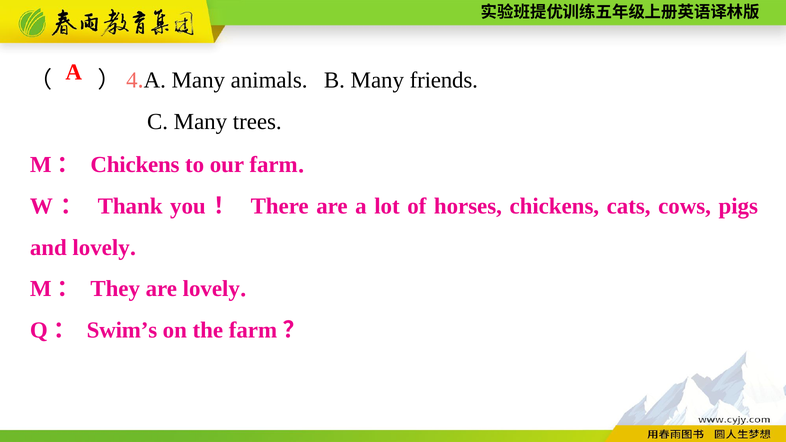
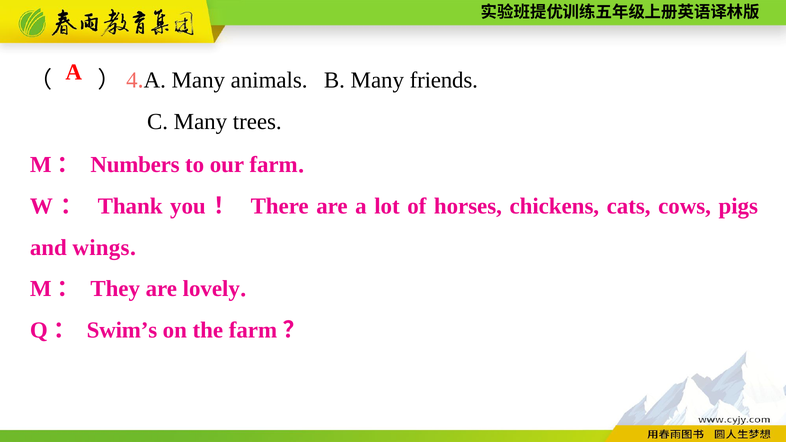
Chickens at (135, 165): Chickens -> Numbers
and lovely: lovely -> wings
